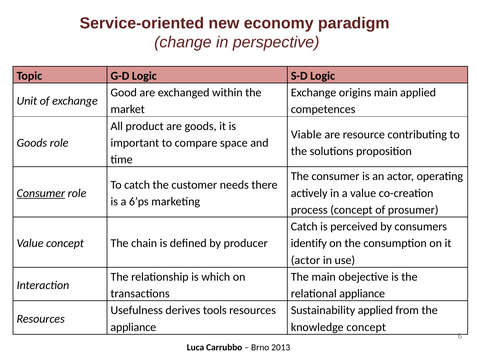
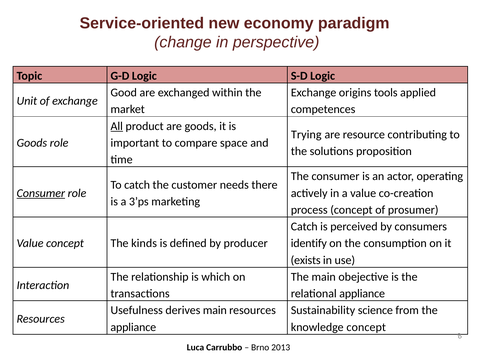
origins main: main -> tools
All underline: none -> present
Viable: Viable -> Trying
6’ps: 6’ps -> 3’ps
chain: chain -> kinds
actor at (306, 260): actor -> exists
derives tools: tools -> main
Sustainability applied: applied -> science
